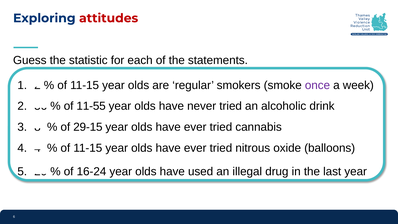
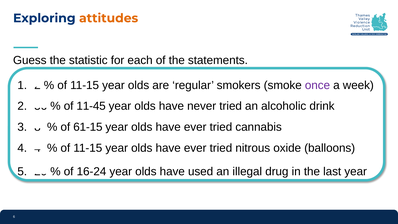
attitudes colour: red -> orange
11-55: 11-55 -> 11-45
29-15: 29-15 -> 61-15
